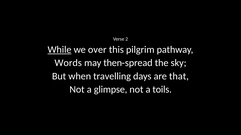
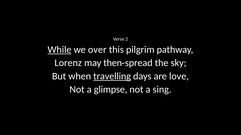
Words: Words -> Lorenz
travelling underline: none -> present
that: that -> love
toils: toils -> sing
